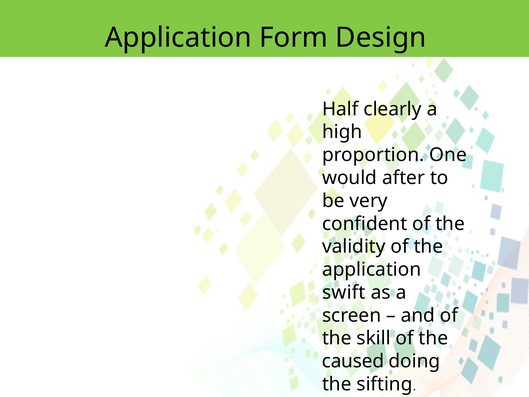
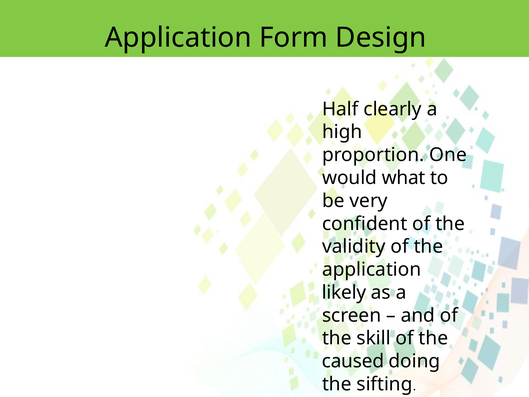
after: after -> what
swift: swift -> likely
